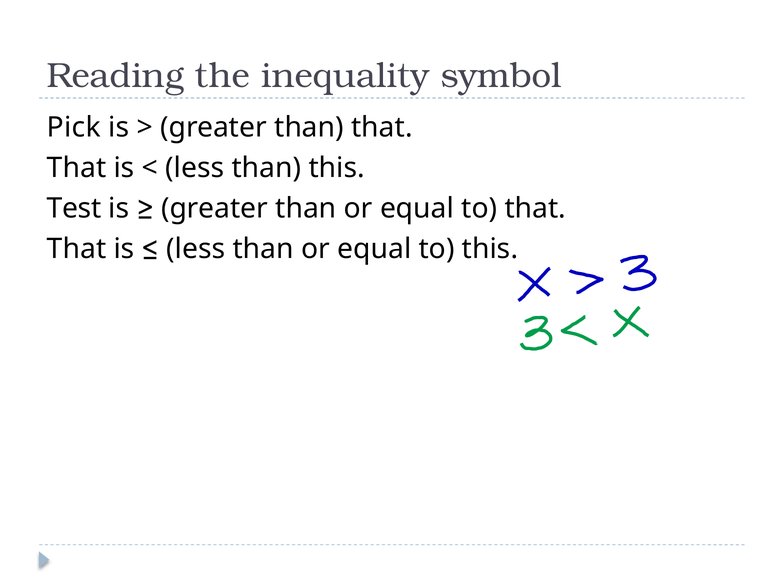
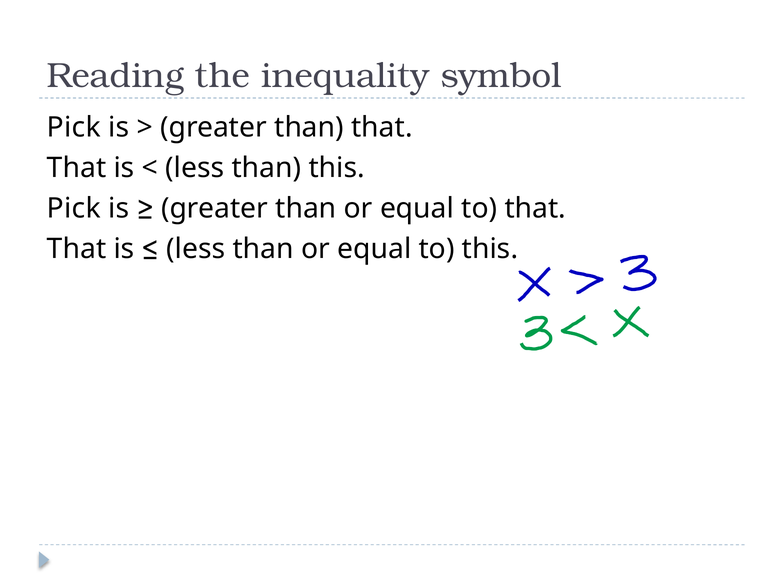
Test at (74, 208): Test -> Pick
